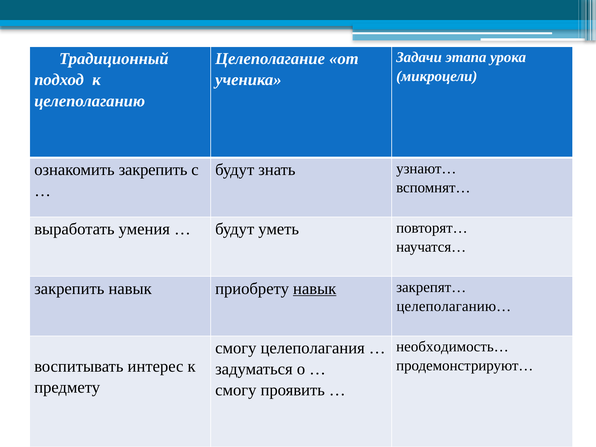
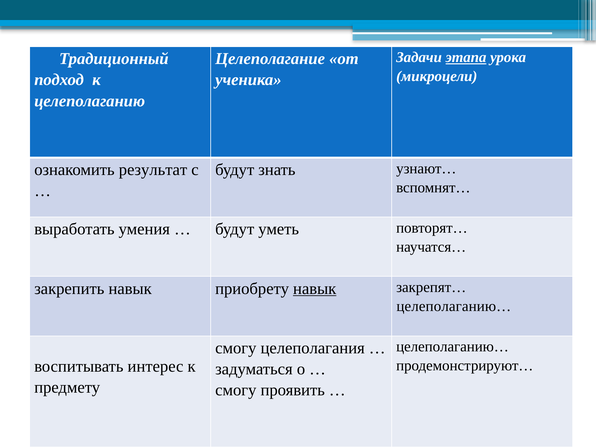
этапа underline: none -> present
ознакомить закрепить: закрепить -> результат
необходимость… at (452, 347): необходимость… -> целеполаганию…
